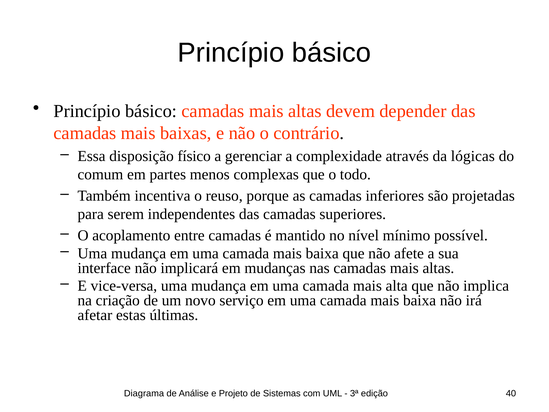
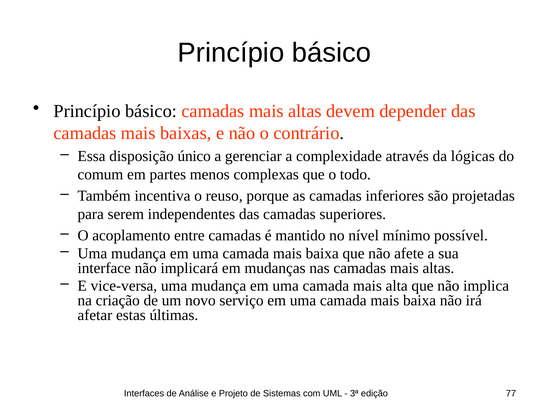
físico: físico -> único
Diagrama: Diagrama -> Interfaces
40: 40 -> 77
